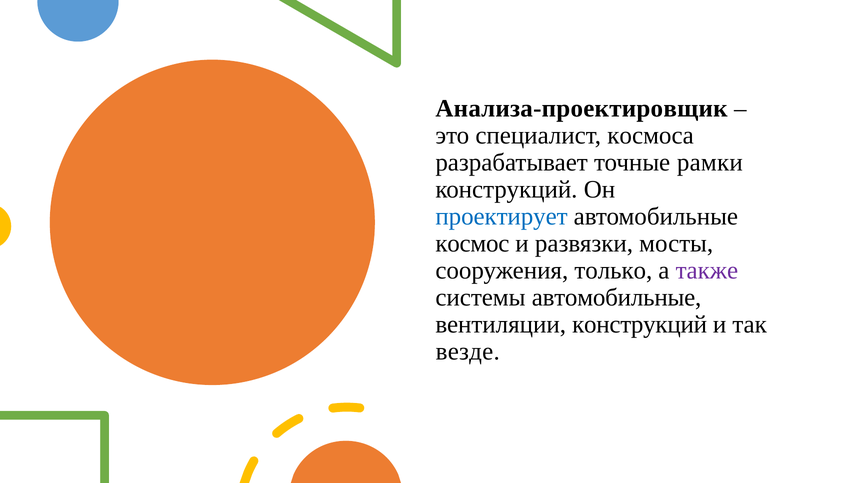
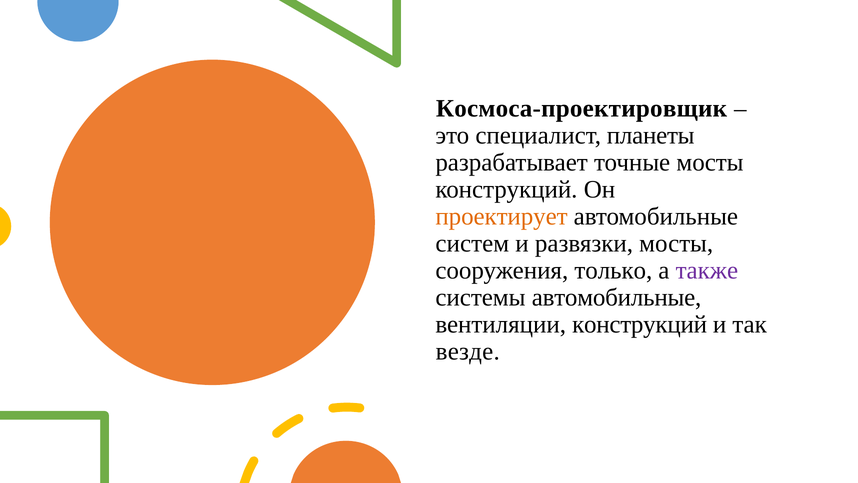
Анализа-проектировщик: Анализа-проектировщик -> Космоса-проектировщик
космоса: космоса -> планеты
точные рамки: рамки -> мосты
проектирует colour: blue -> orange
космос: космос -> систем
